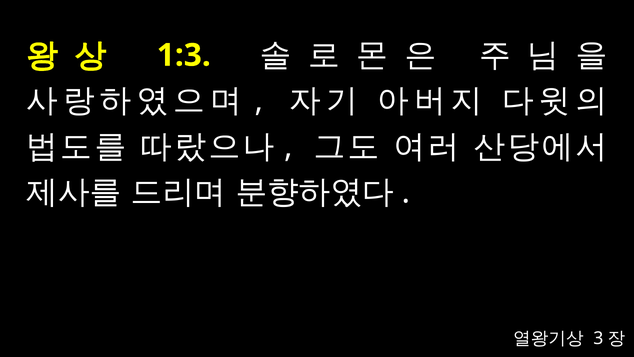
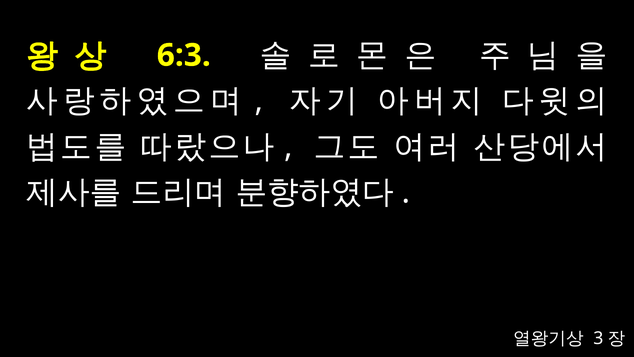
1:3: 1:3 -> 6:3
